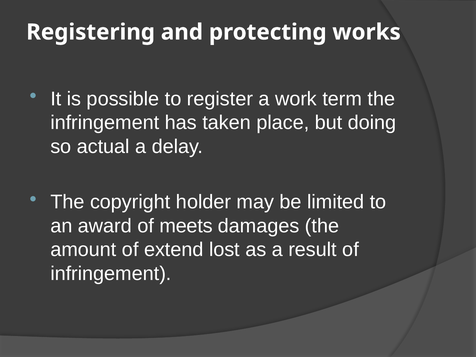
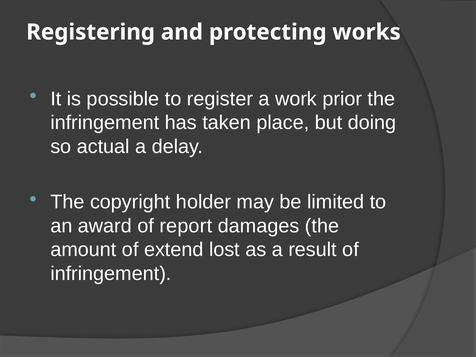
term: term -> prior
meets: meets -> report
